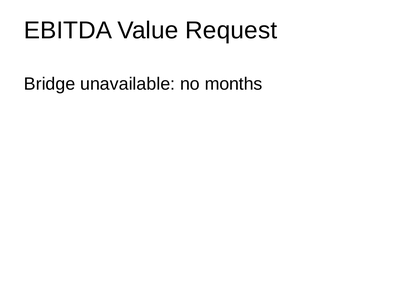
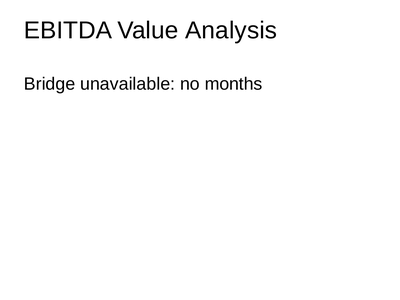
Request: Request -> Analysis
